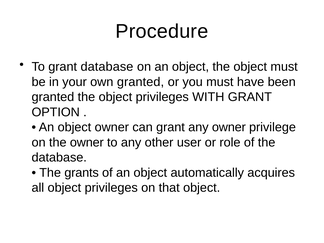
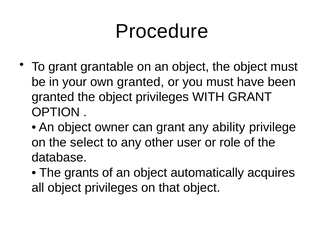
grant database: database -> grantable
any owner: owner -> ability
the owner: owner -> select
